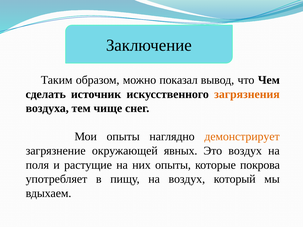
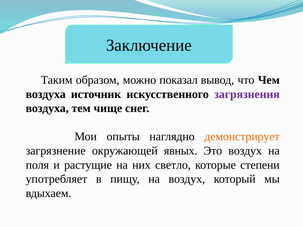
сделать at (46, 94): сделать -> воздуха
загрязнения colour: orange -> purple
них опыты: опыты -> светло
покрова: покрова -> степени
